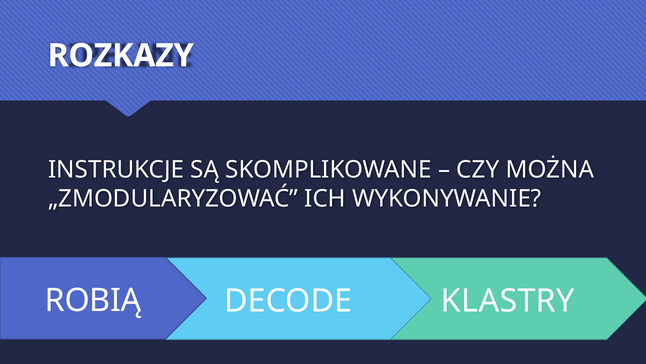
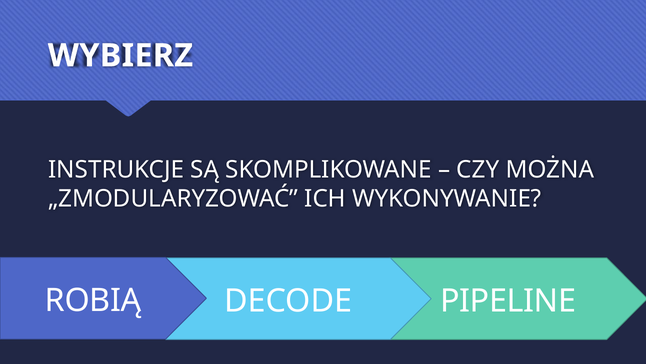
ROZKAZY: ROZKAZY -> WYBIERZ
KLASTRY: KLASTRY -> PIPELINE
